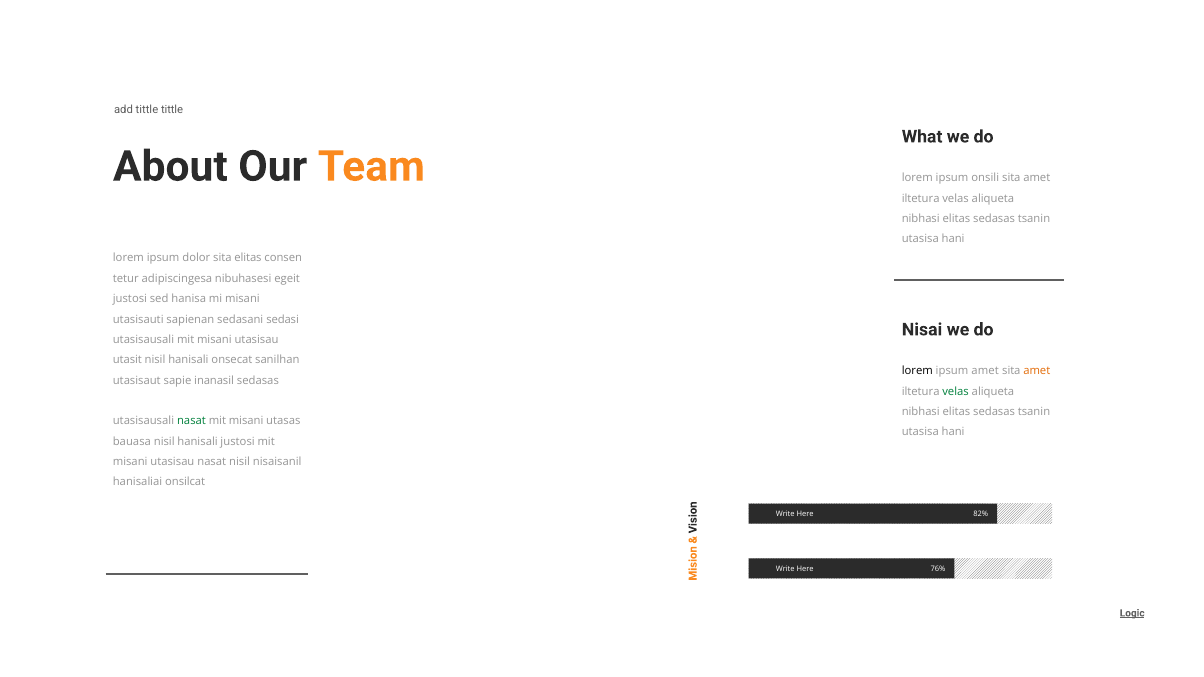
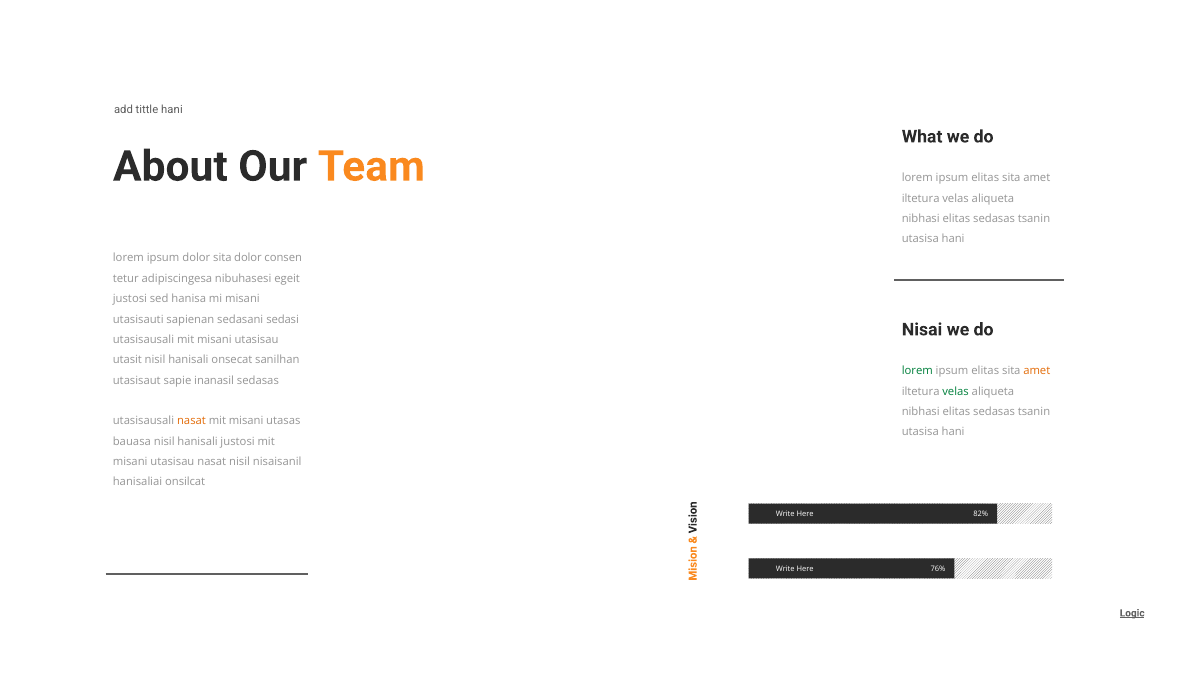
tittle tittle: tittle -> hani
onsili at (985, 178): onsili -> elitas
sita elitas: elitas -> dolor
lorem at (917, 371) colour: black -> green
amet at (985, 371): amet -> elitas
nasat at (191, 421) colour: green -> orange
